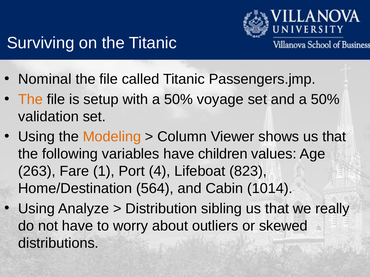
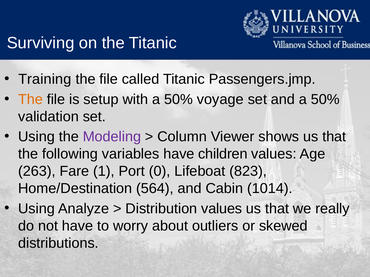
Nominal: Nominal -> Training
Modeling colour: orange -> purple
4: 4 -> 0
Distribution sibling: sibling -> values
